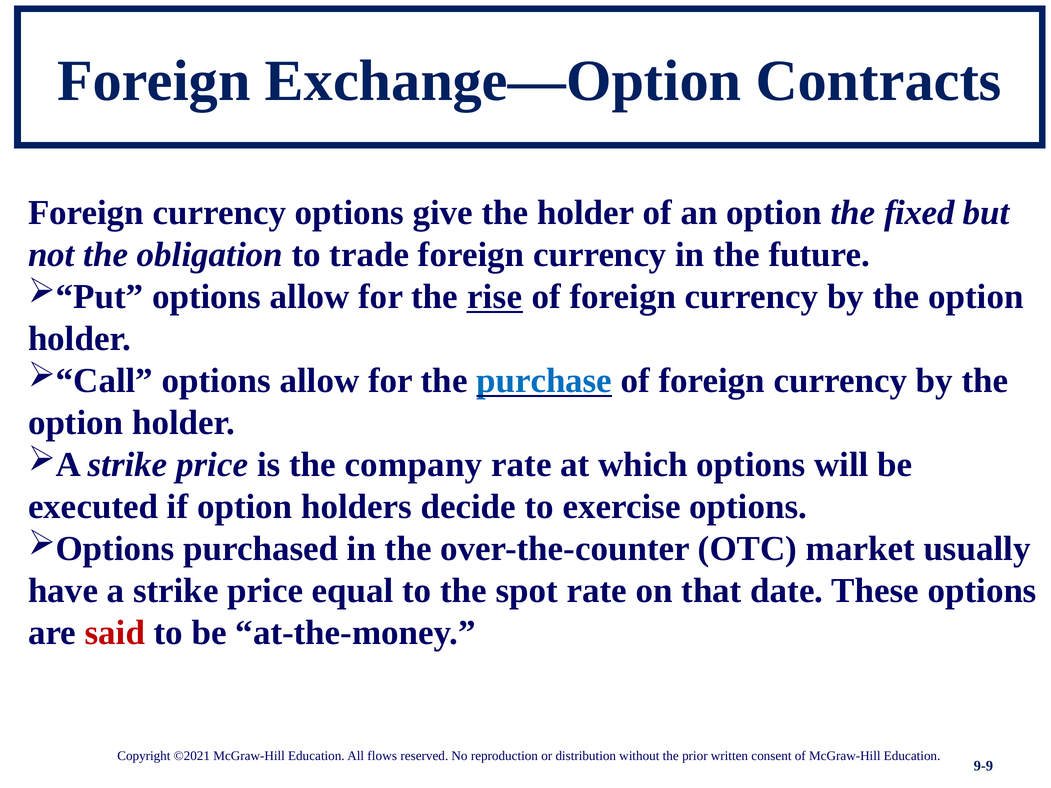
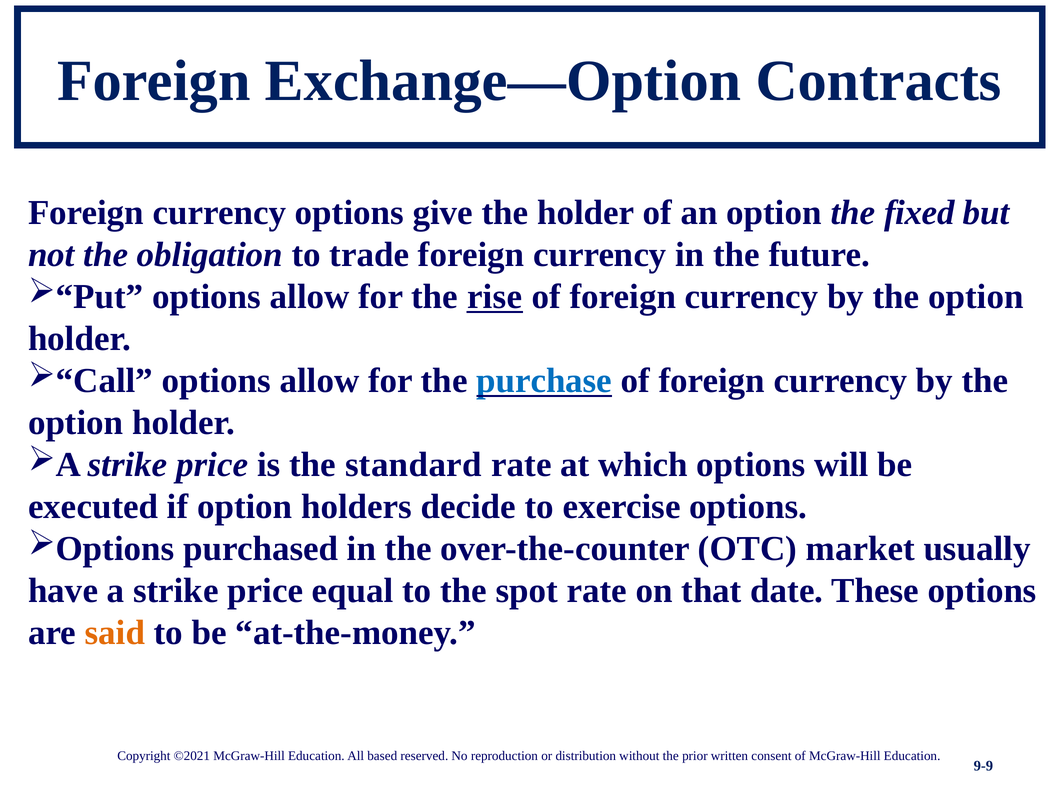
company: company -> standard
said colour: red -> orange
flows: flows -> based
